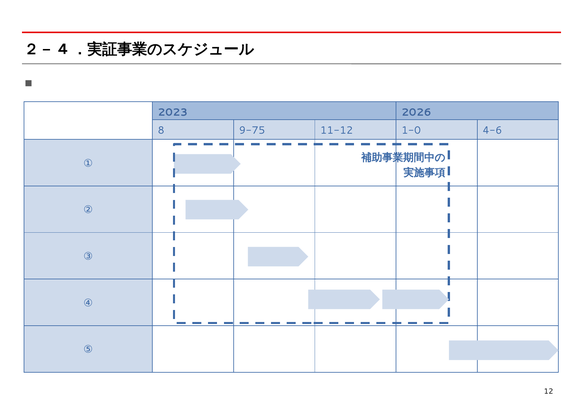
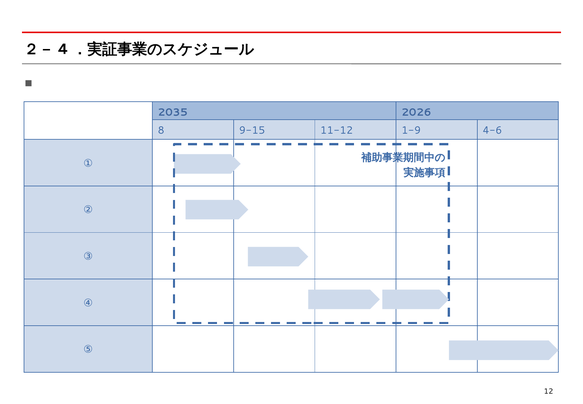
2023: 2023 -> 2035
9-75: 9-75 -> 9-15
1-0: 1-0 -> 1-9
